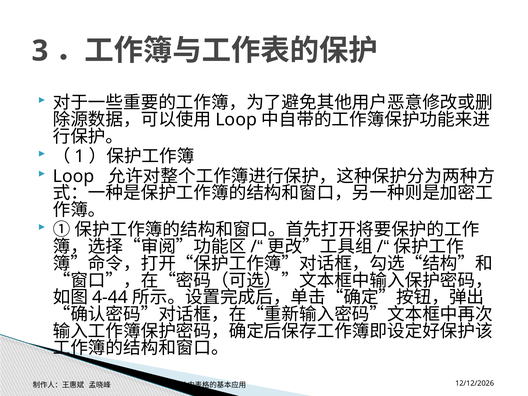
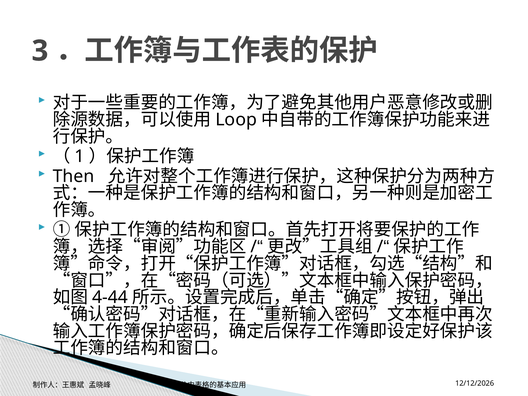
Loop at (74, 176): Loop -> Then
